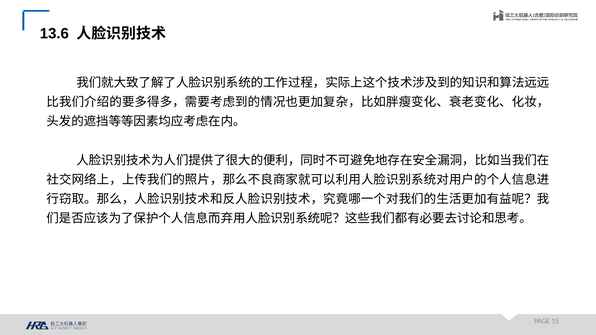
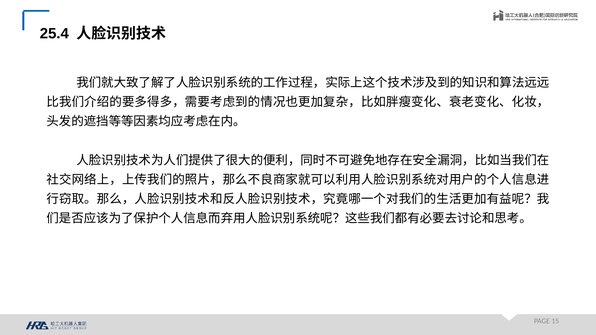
13.6: 13.6 -> 25.4
